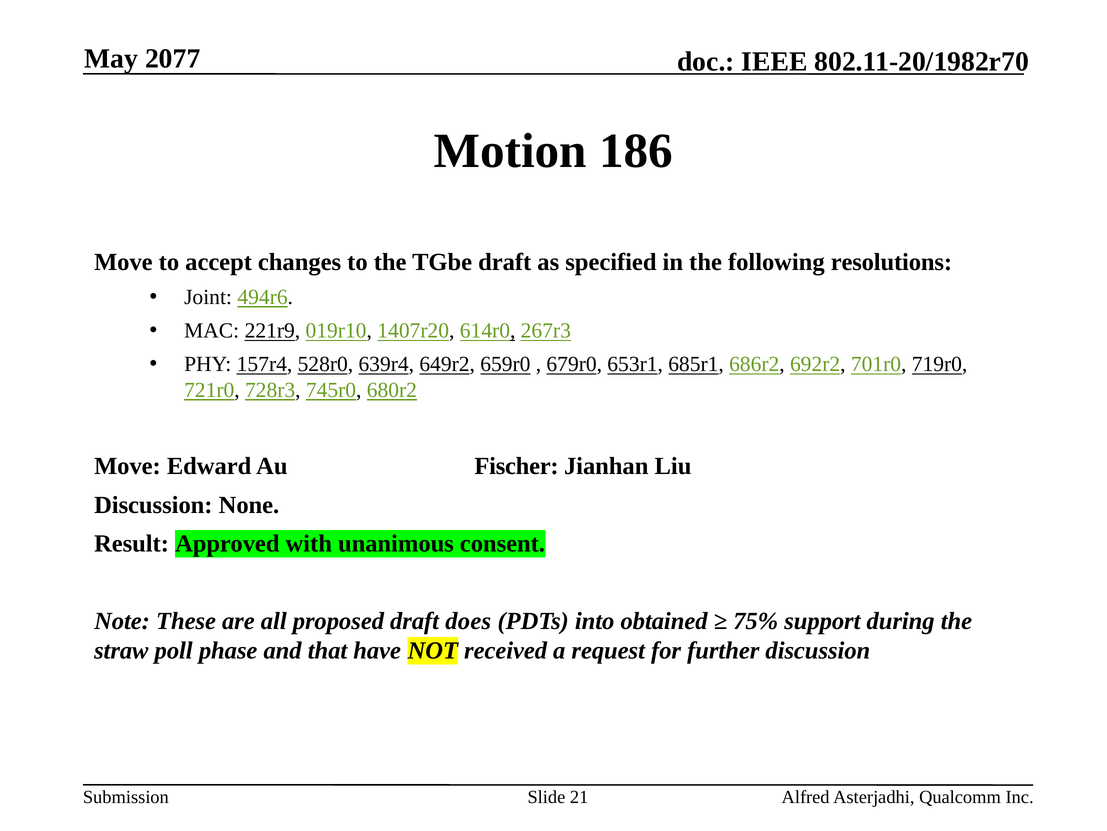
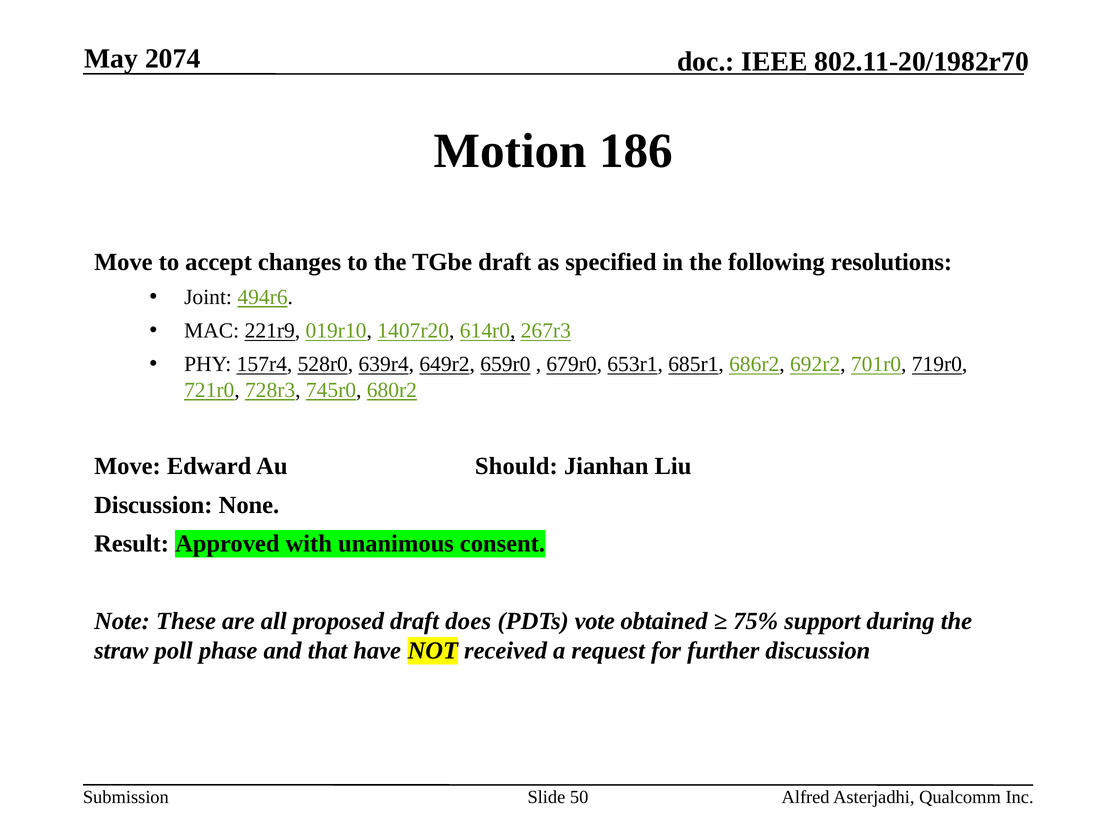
2077: 2077 -> 2074
Fischer: Fischer -> Should
into: into -> vote
21: 21 -> 50
